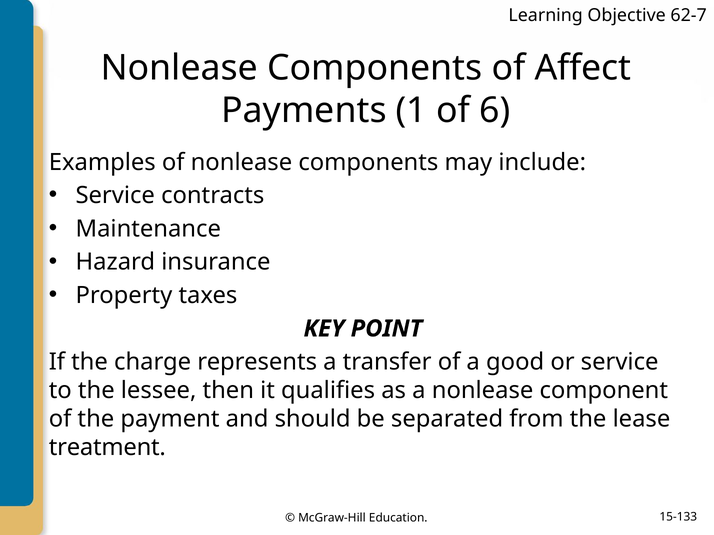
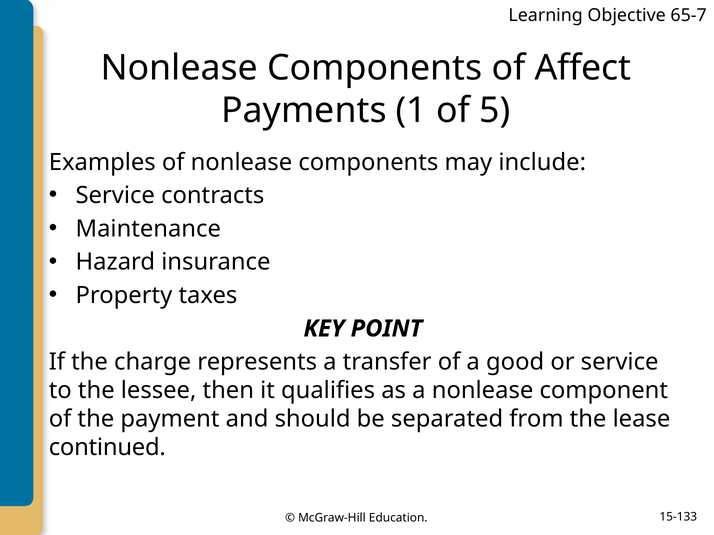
62-7: 62-7 -> 65-7
6: 6 -> 5
treatment: treatment -> continued
